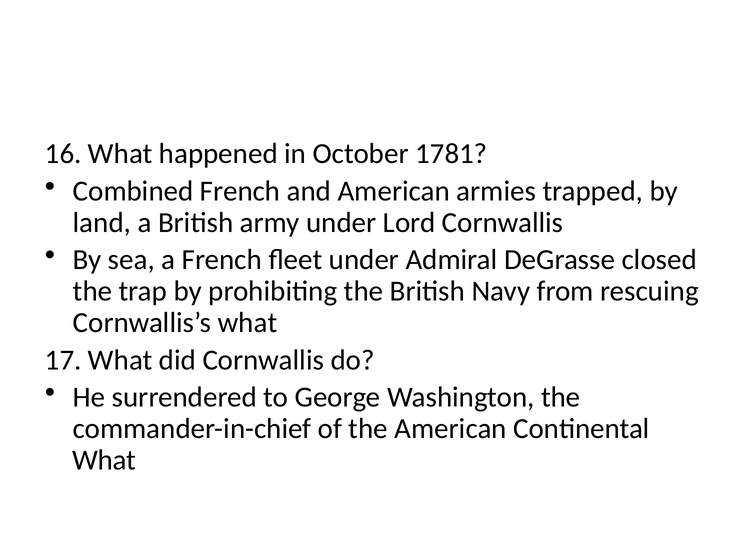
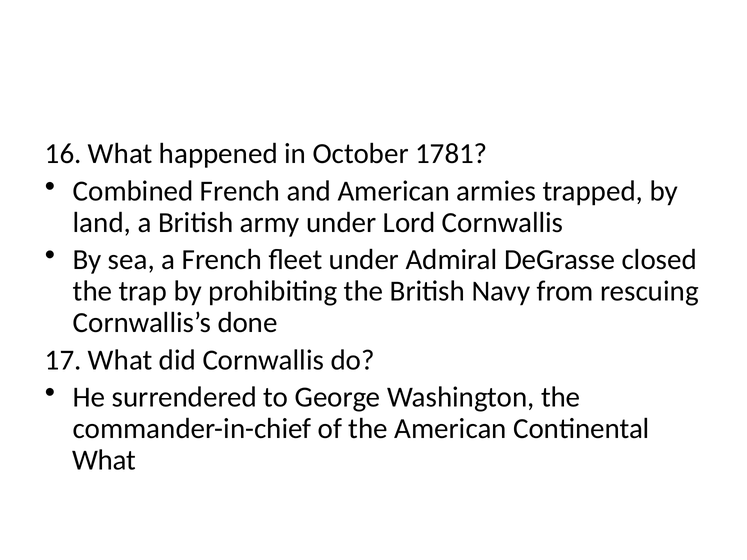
Cornwallis’s what: what -> done
